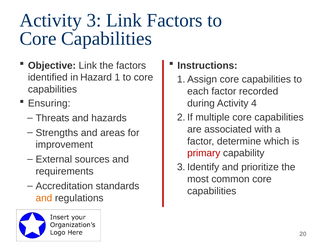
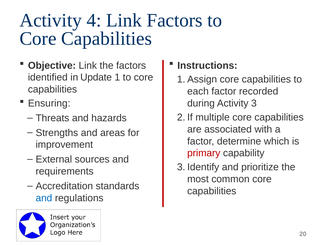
3: 3 -> 4
Hazard: Hazard -> Update
4: 4 -> 3
and at (44, 198) colour: orange -> blue
